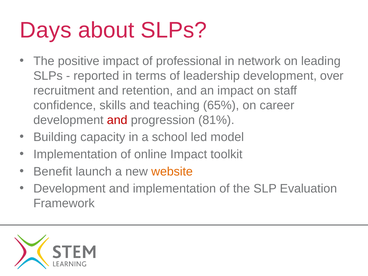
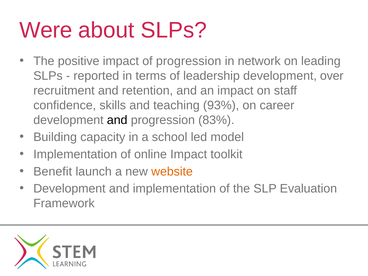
Days: Days -> Were
of professional: professional -> progression
65%: 65% -> 93%
and at (117, 120) colour: red -> black
81%: 81% -> 83%
